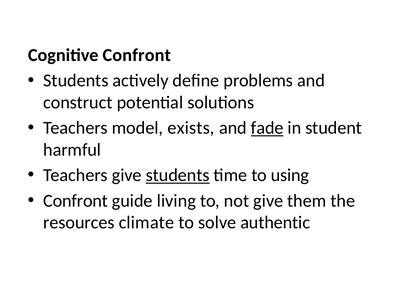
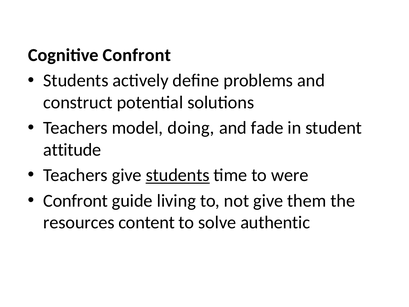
exists: exists -> doing
fade underline: present -> none
harmful: harmful -> attitude
using: using -> were
climate: climate -> content
